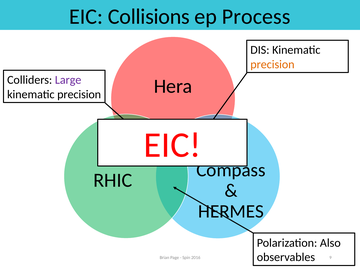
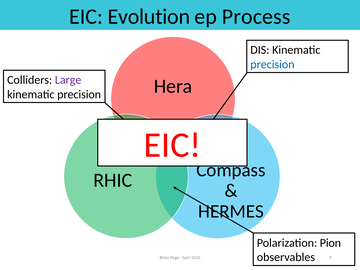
Collisions: Collisions -> Evolution
precision at (272, 64) colour: orange -> blue
Also: Also -> Pion
